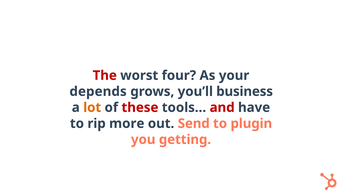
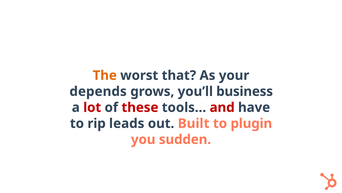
The colour: red -> orange
four: four -> that
lot colour: orange -> red
more: more -> leads
Send: Send -> Built
getting: getting -> sudden
